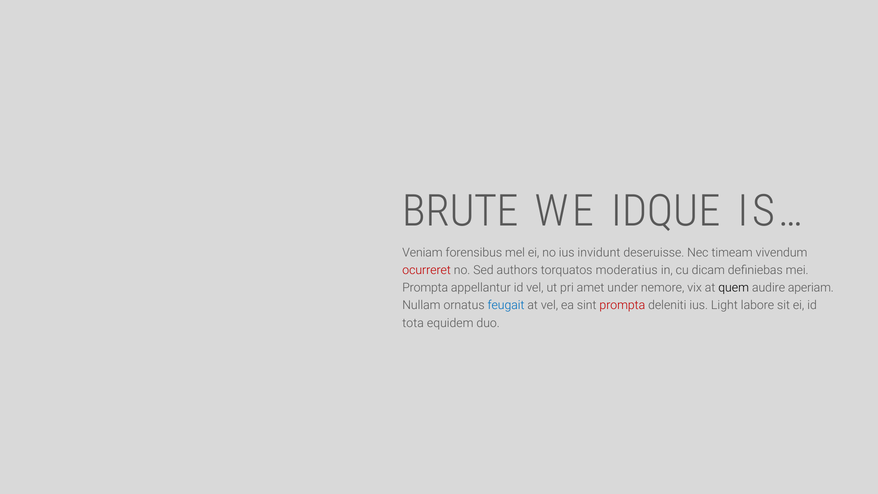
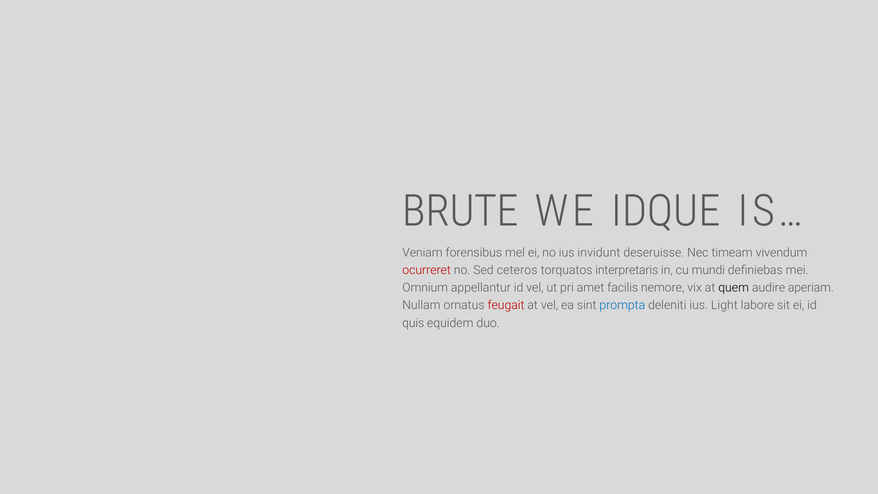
authors: authors -> ceteros
moderatius: moderatius -> interpretaris
dicam: dicam -> mundi
Prompta at (425, 288): Prompta -> Omnium
under: under -> facilis
feugait colour: blue -> red
prompta at (622, 305) colour: red -> blue
tota: tota -> quis
